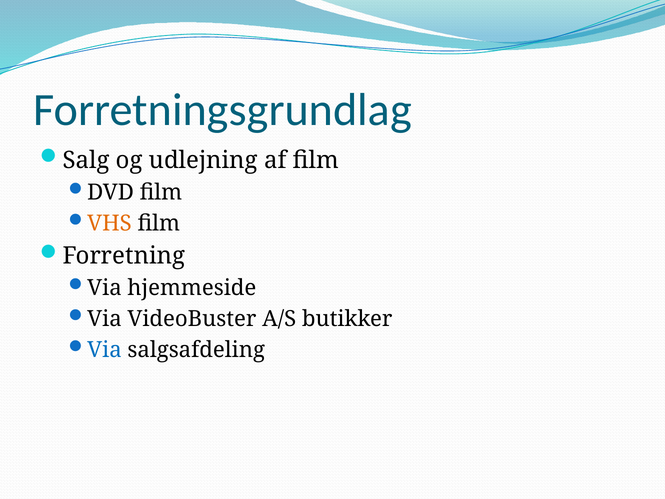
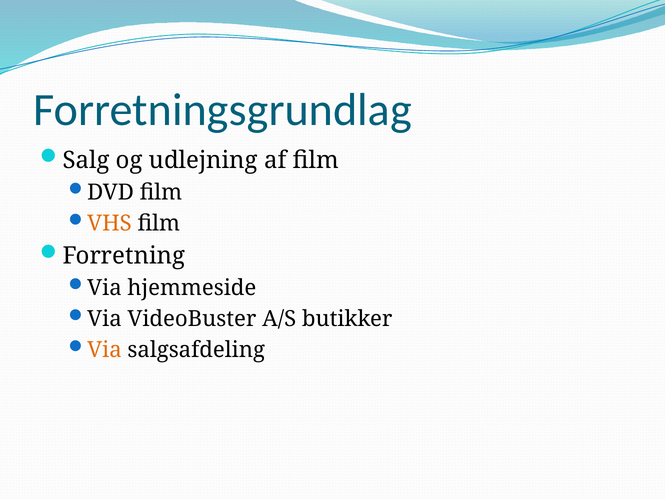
Via at (104, 350) colour: blue -> orange
